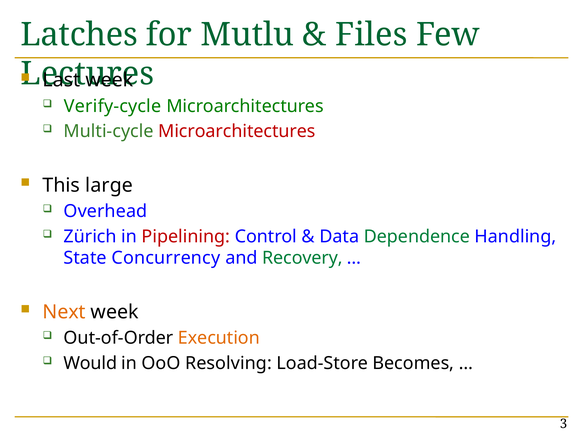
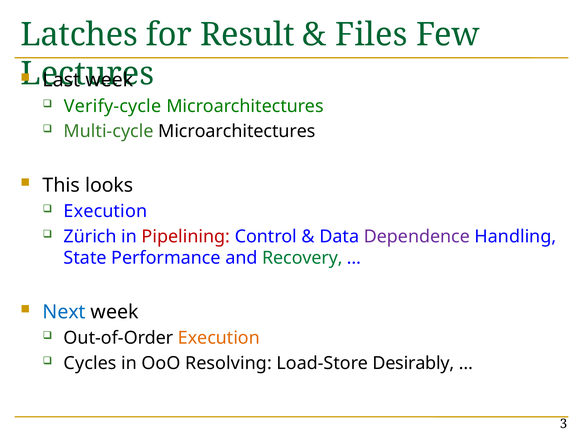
Mutlu: Mutlu -> Result
Microarchitectures at (237, 131) colour: red -> black
large: large -> looks
Overhead at (105, 211): Overhead -> Execution
Dependence colour: green -> purple
Concurrency: Concurrency -> Performance
Next colour: orange -> blue
Would: Would -> Cycles
Becomes: Becomes -> Desirably
